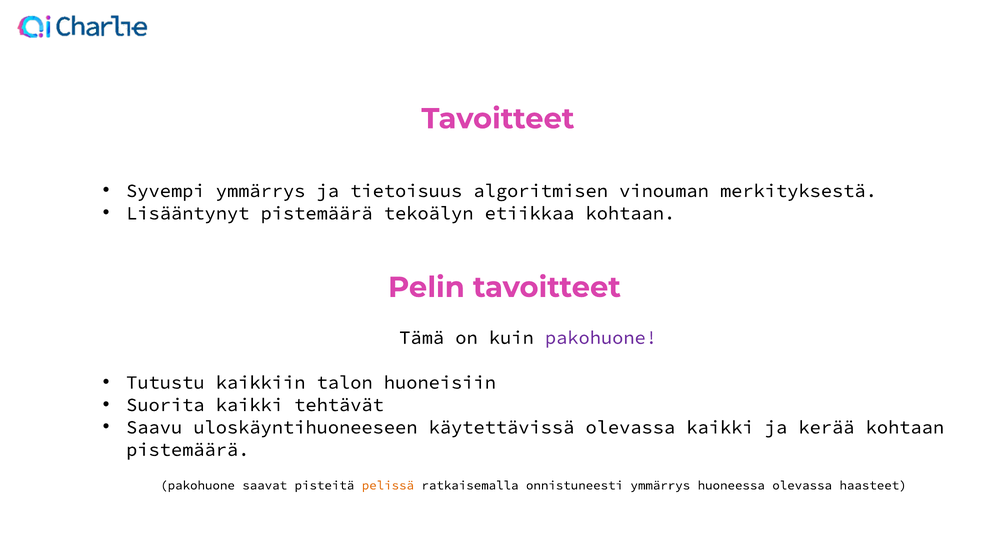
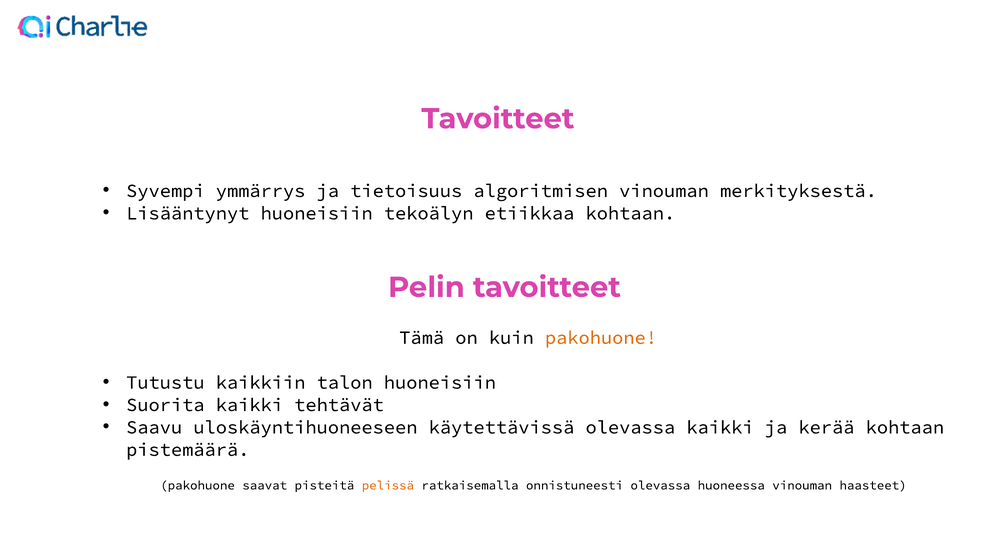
Lisääntynyt pistemäärä: pistemäärä -> huoneisiin
pakohuone at (601, 338) colour: purple -> orange
onnistuneesti ymmärrys: ymmärrys -> olevassa
huoneessa olevassa: olevassa -> vinouman
